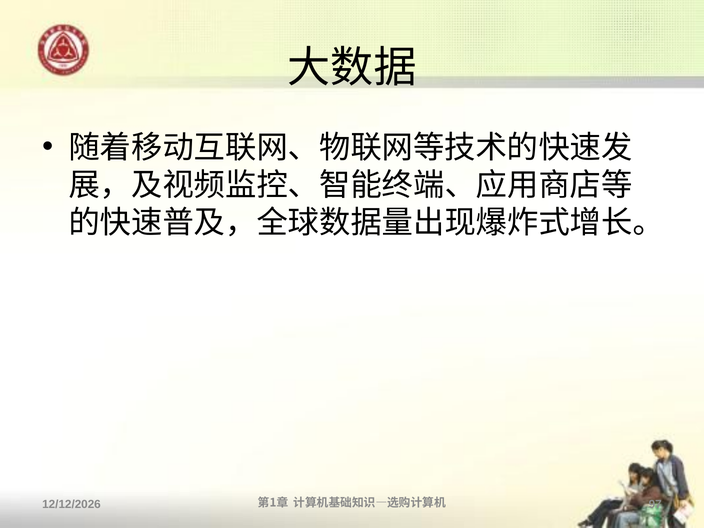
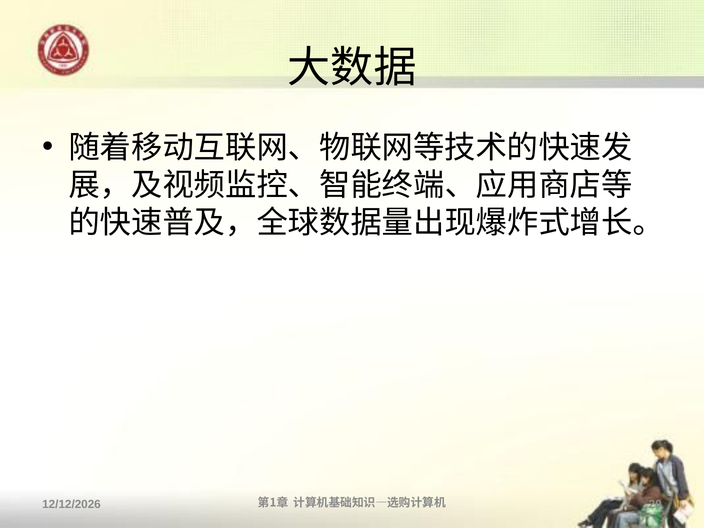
97: 97 -> 20
